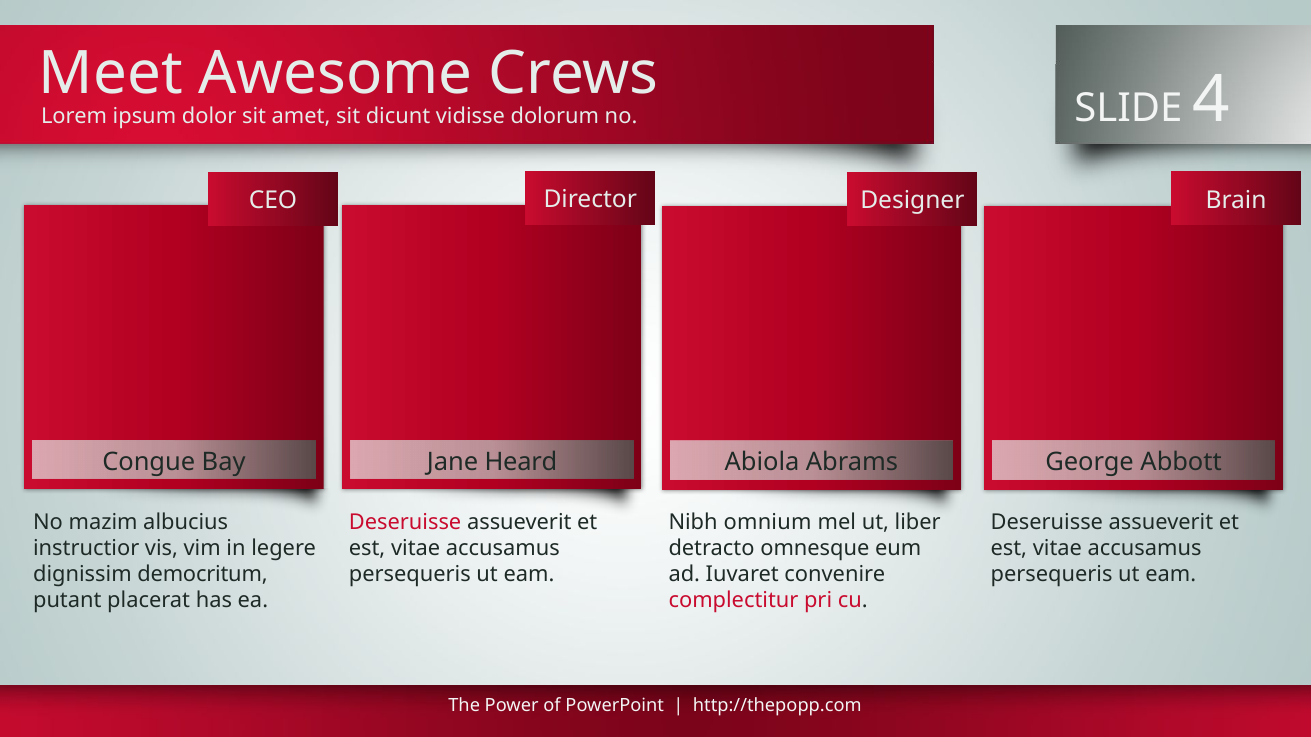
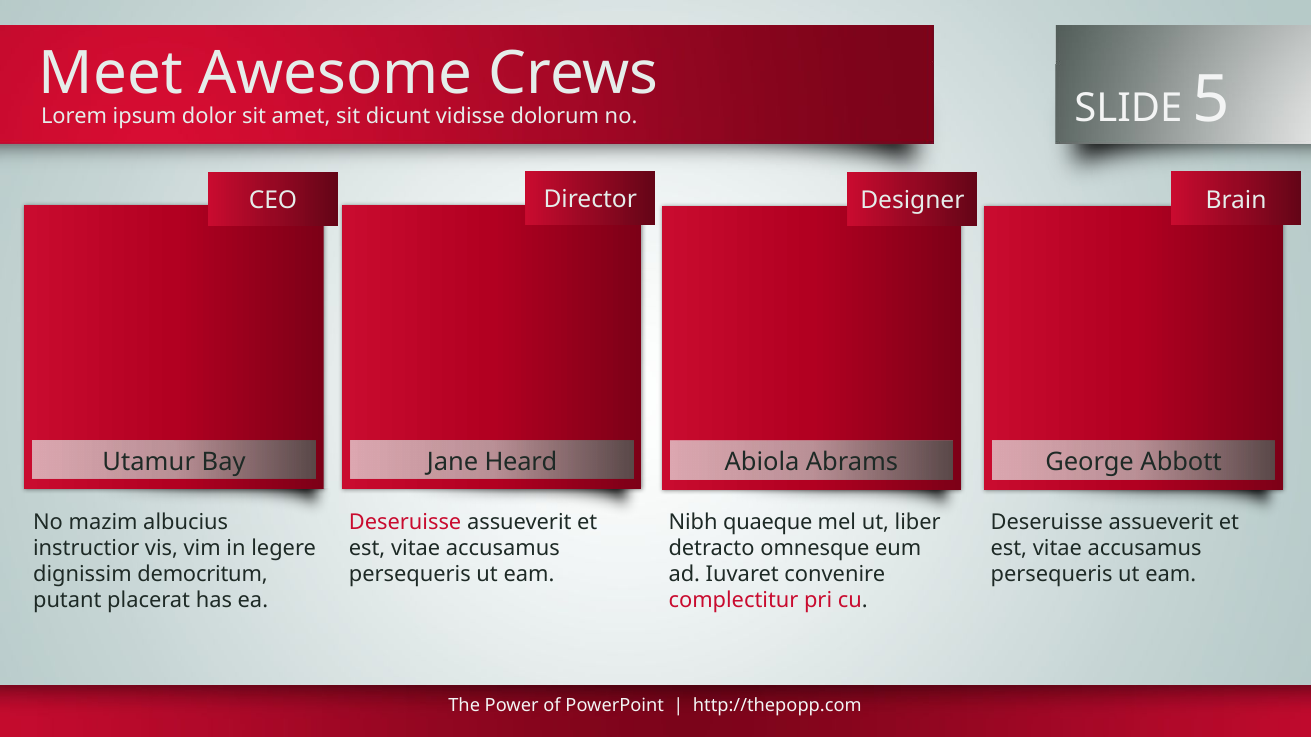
4: 4 -> 5
Congue: Congue -> Utamur
omnium: omnium -> quaeque
